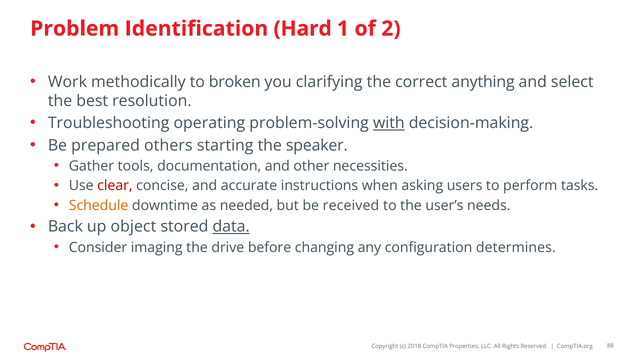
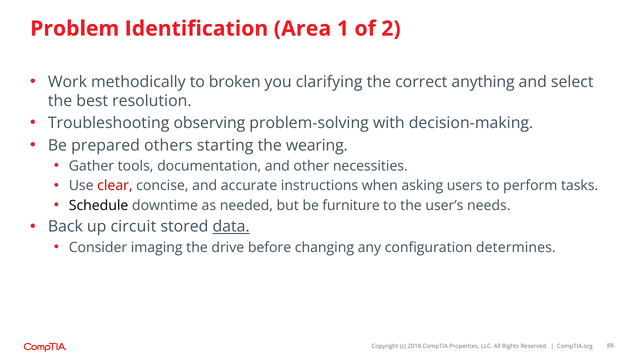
Hard: Hard -> Area
operating: operating -> observing
with underline: present -> none
speaker: speaker -> wearing
Schedule colour: orange -> black
received: received -> furniture
object: object -> circuit
